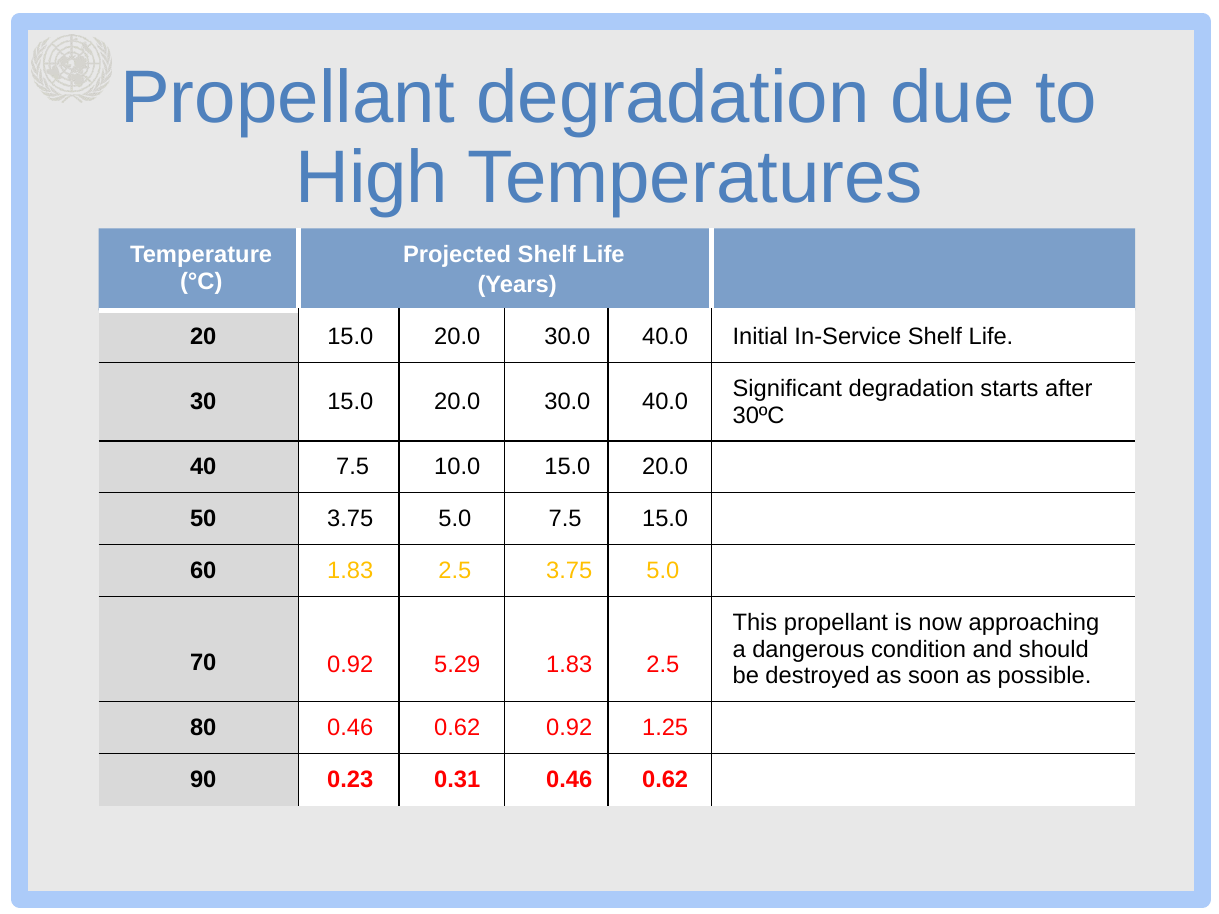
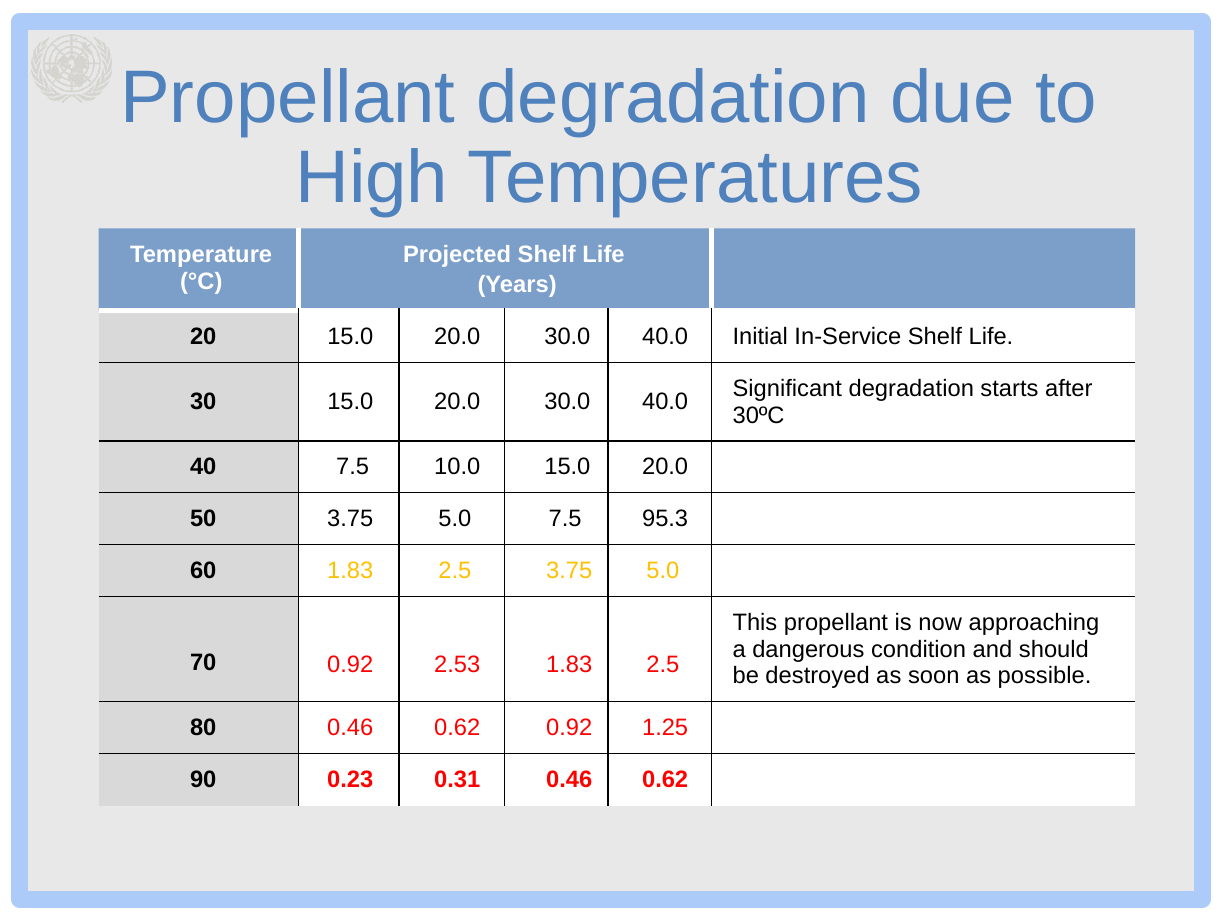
7.5 15.0: 15.0 -> 95.3
5.29: 5.29 -> 2.53
